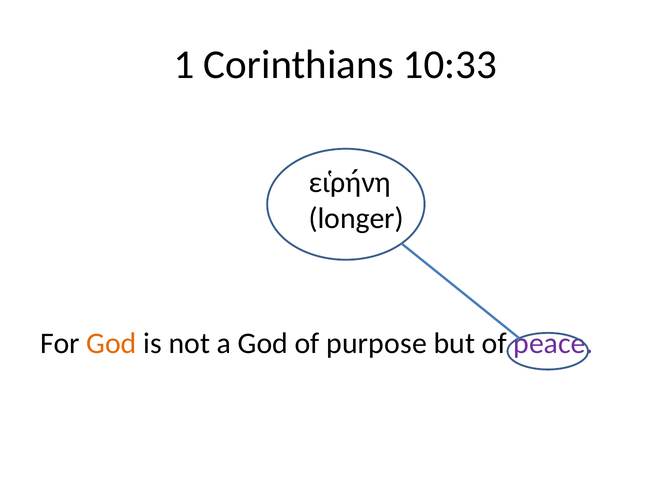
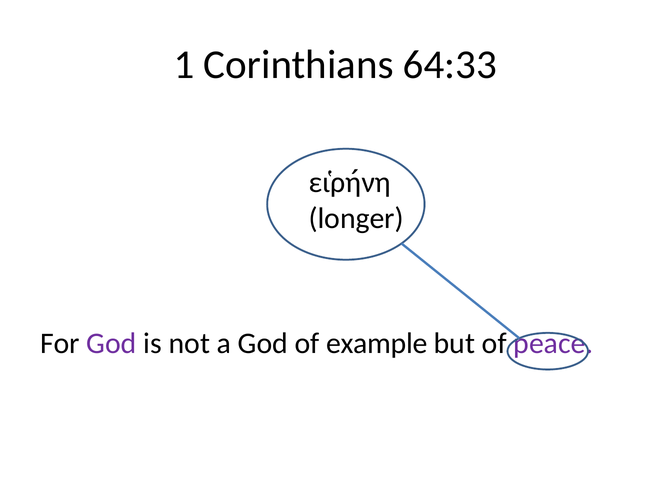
10:33: 10:33 -> 64:33
God at (111, 344) colour: orange -> purple
purpose: purpose -> example
